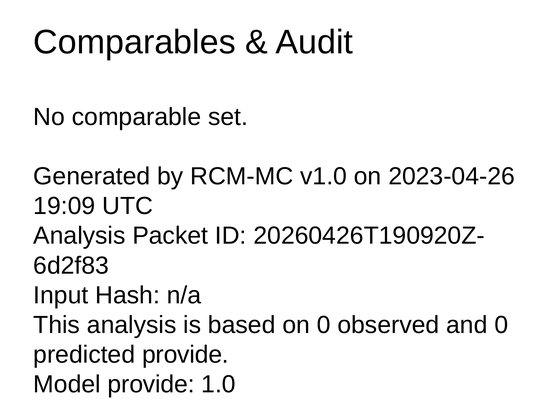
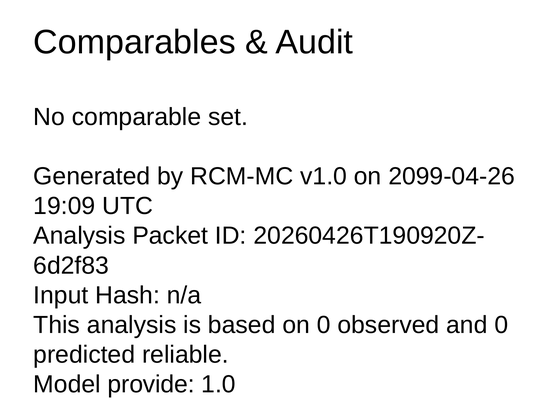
2023-04-26: 2023-04-26 -> 2099-04-26
predicted provide: provide -> reliable
